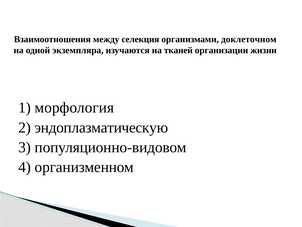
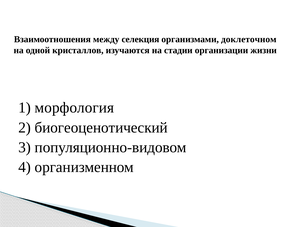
экземпляра: экземпляра -> кристаллов
тканей: тканей -> стадии
эндоплазматическую: эндоплазматическую -> биогеоценотический
